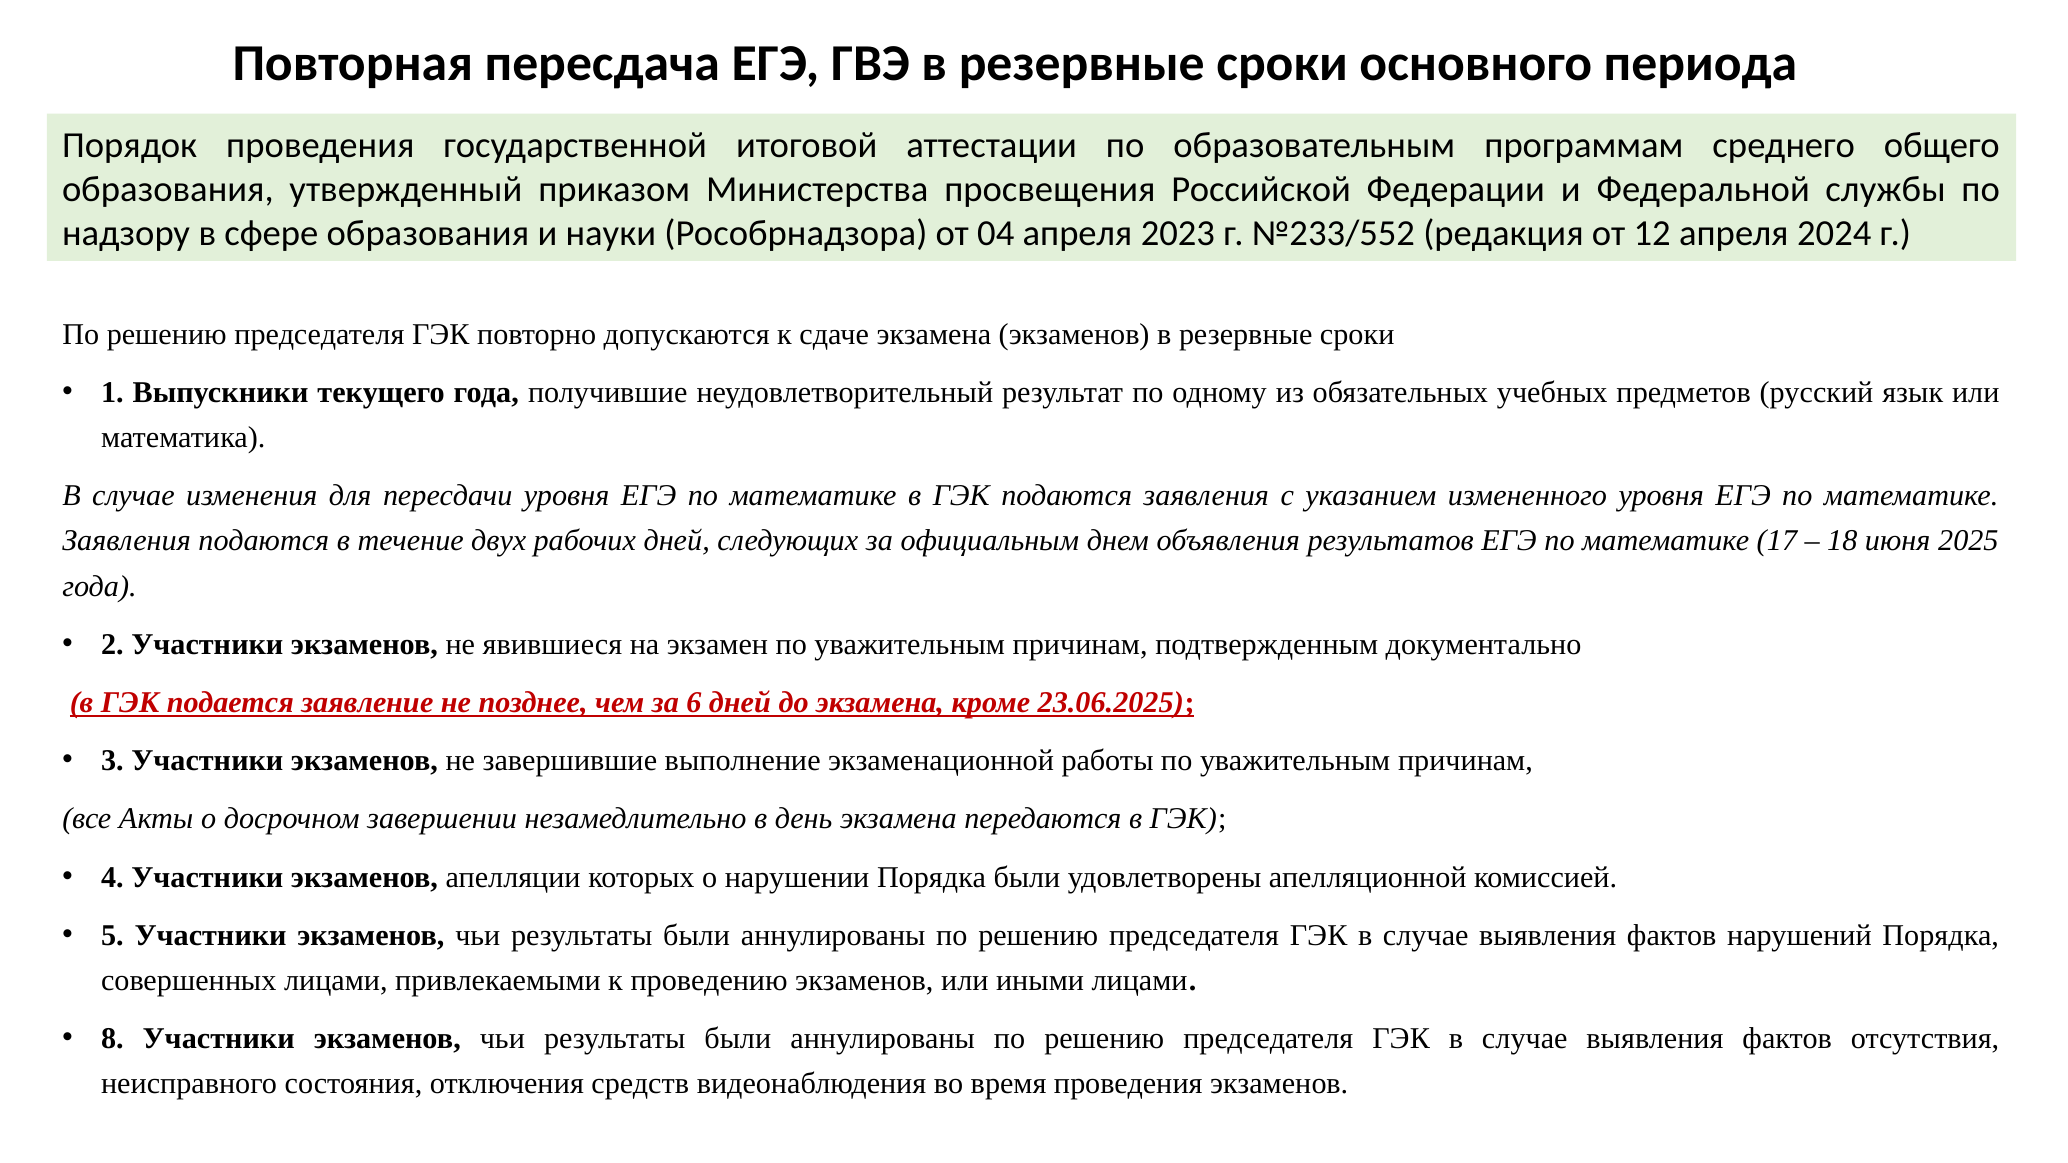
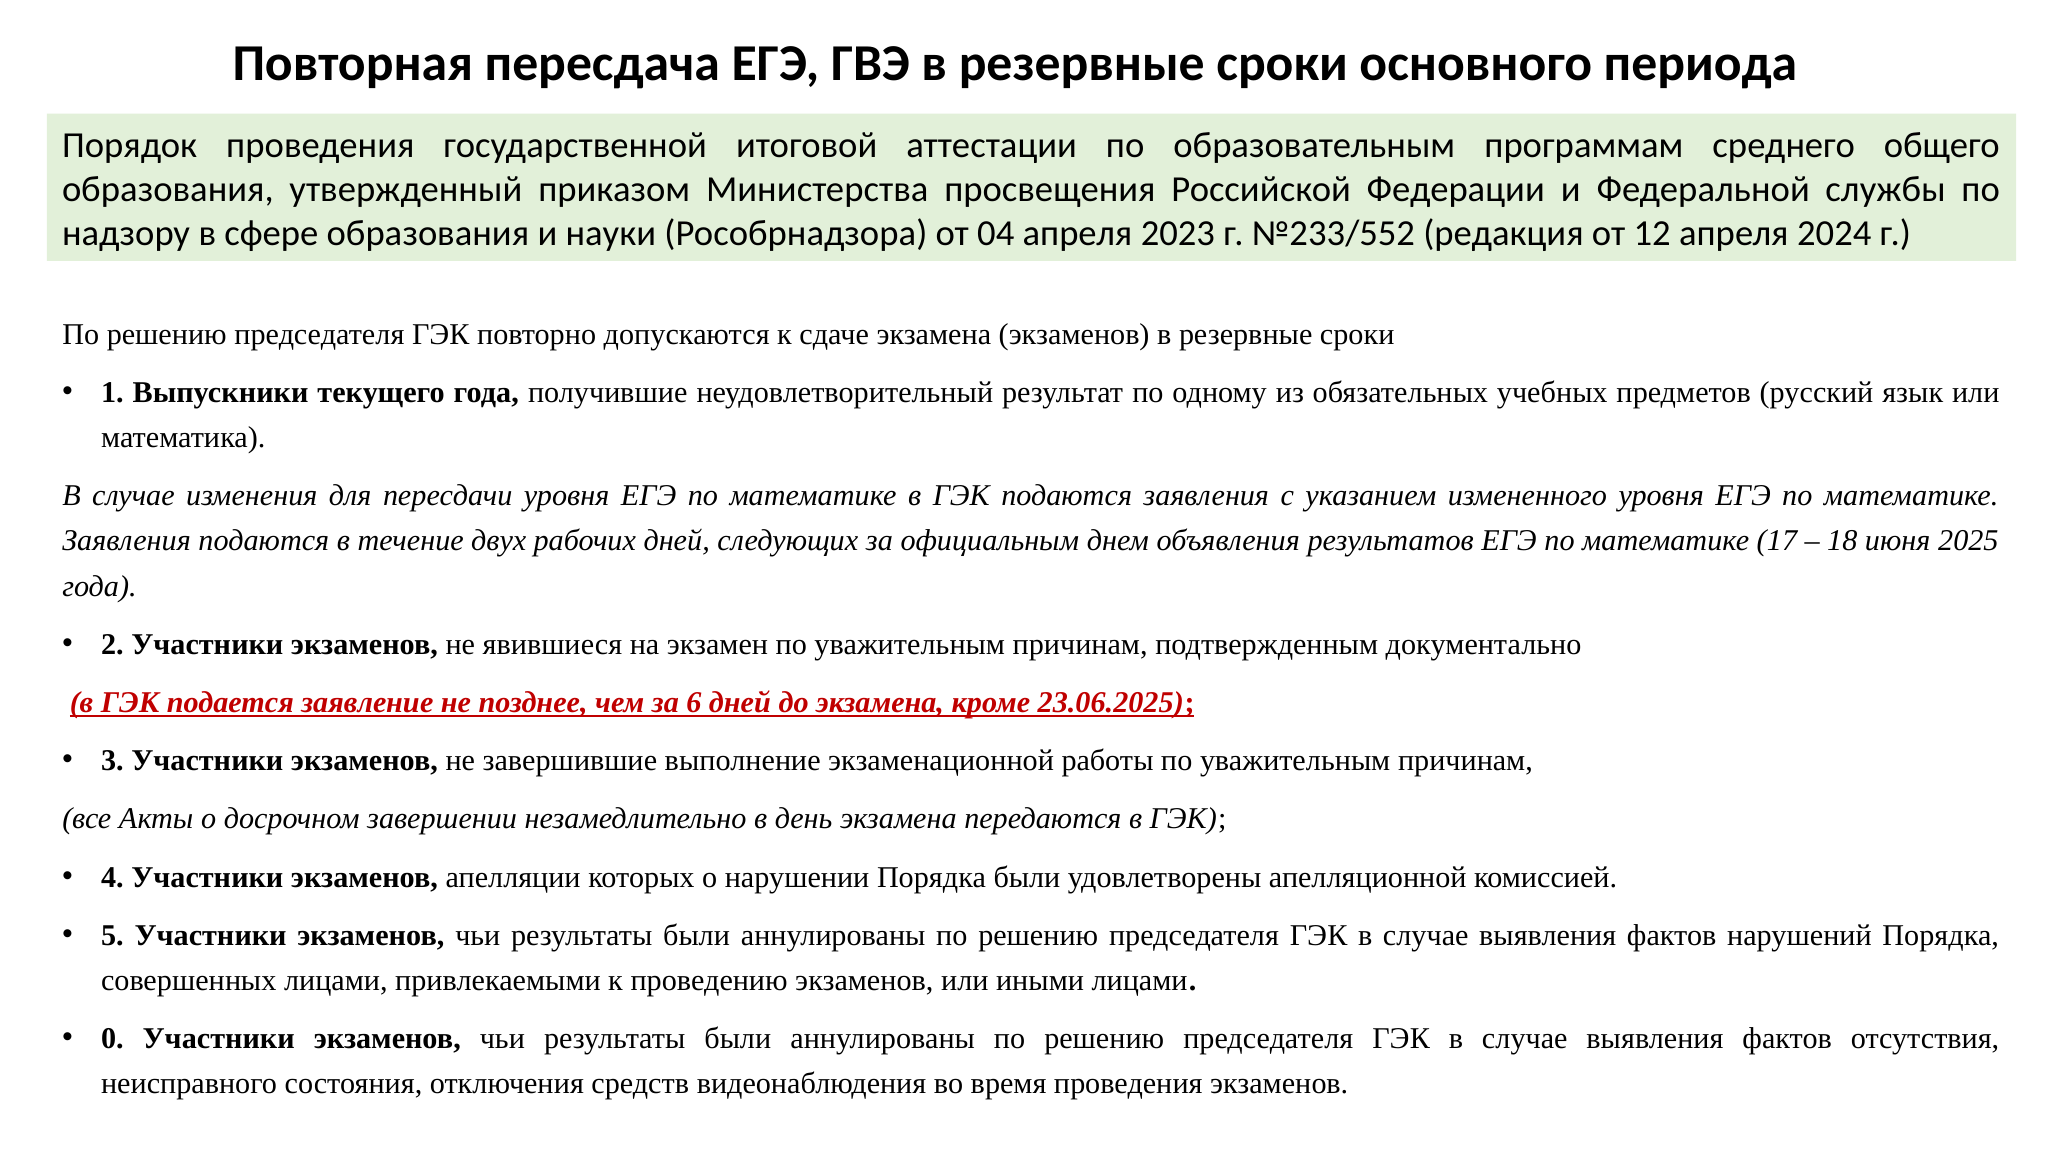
8: 8 -> 0
